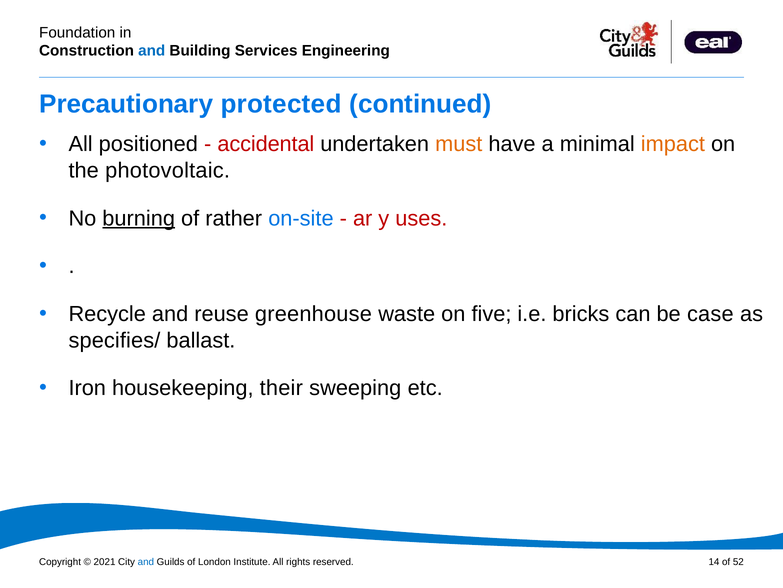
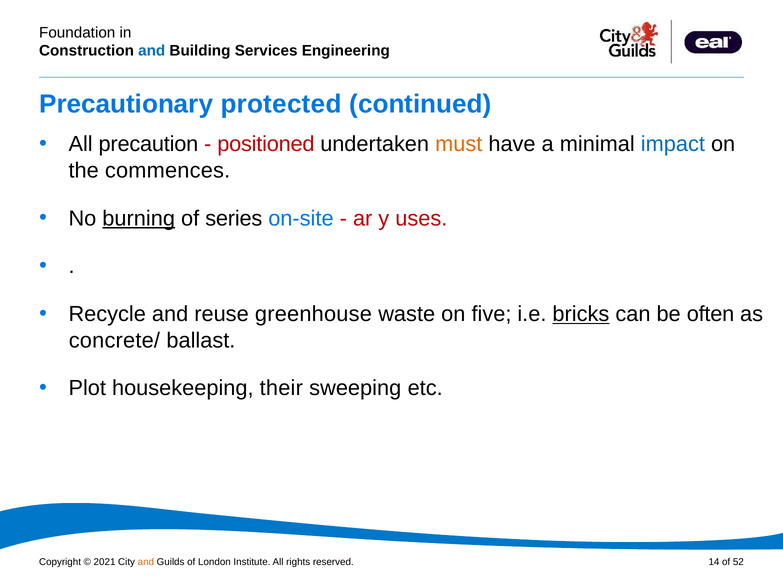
positioned: positioned -> precaution
accidental: accidental -> positioned
impact colour: orange -> blue
photovoltaic: photovoltaic -> commences
rather: rather -> series
bricks underline: none -> present
case: case -> often
specifies/: specifies/ -> concrete/
Iron: Iron -> Plot
and at (146, 561) colour: blue -> orange
